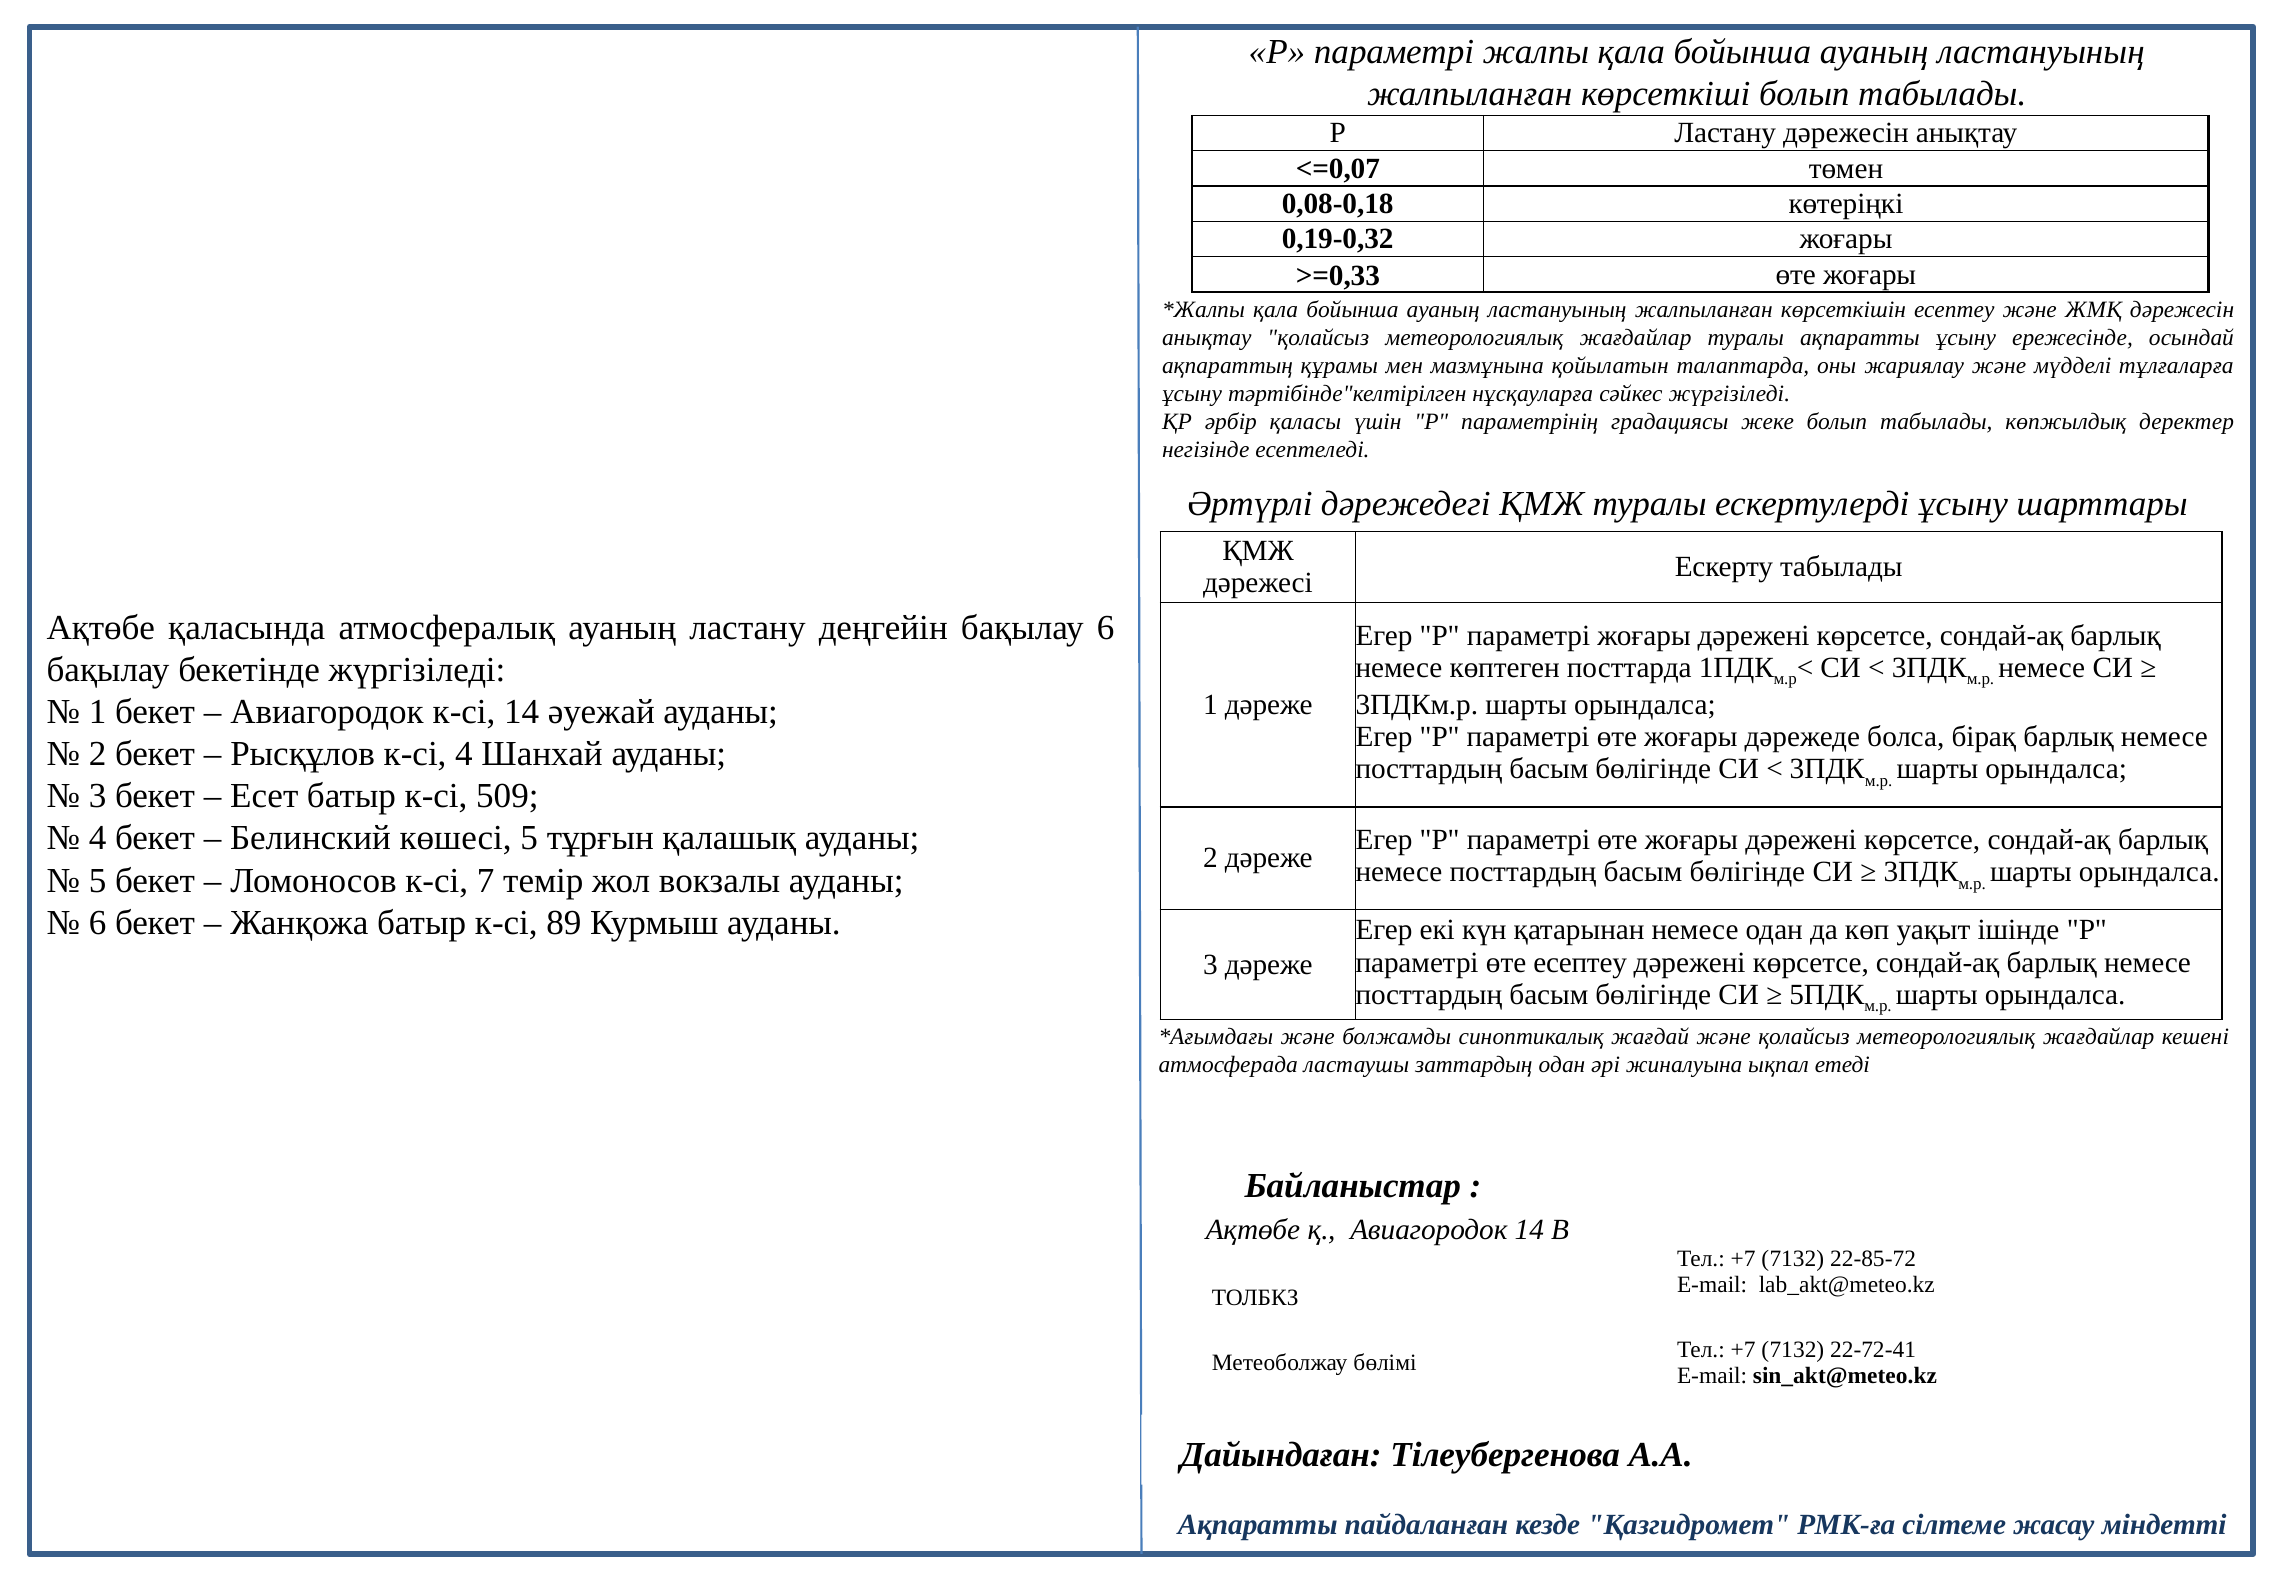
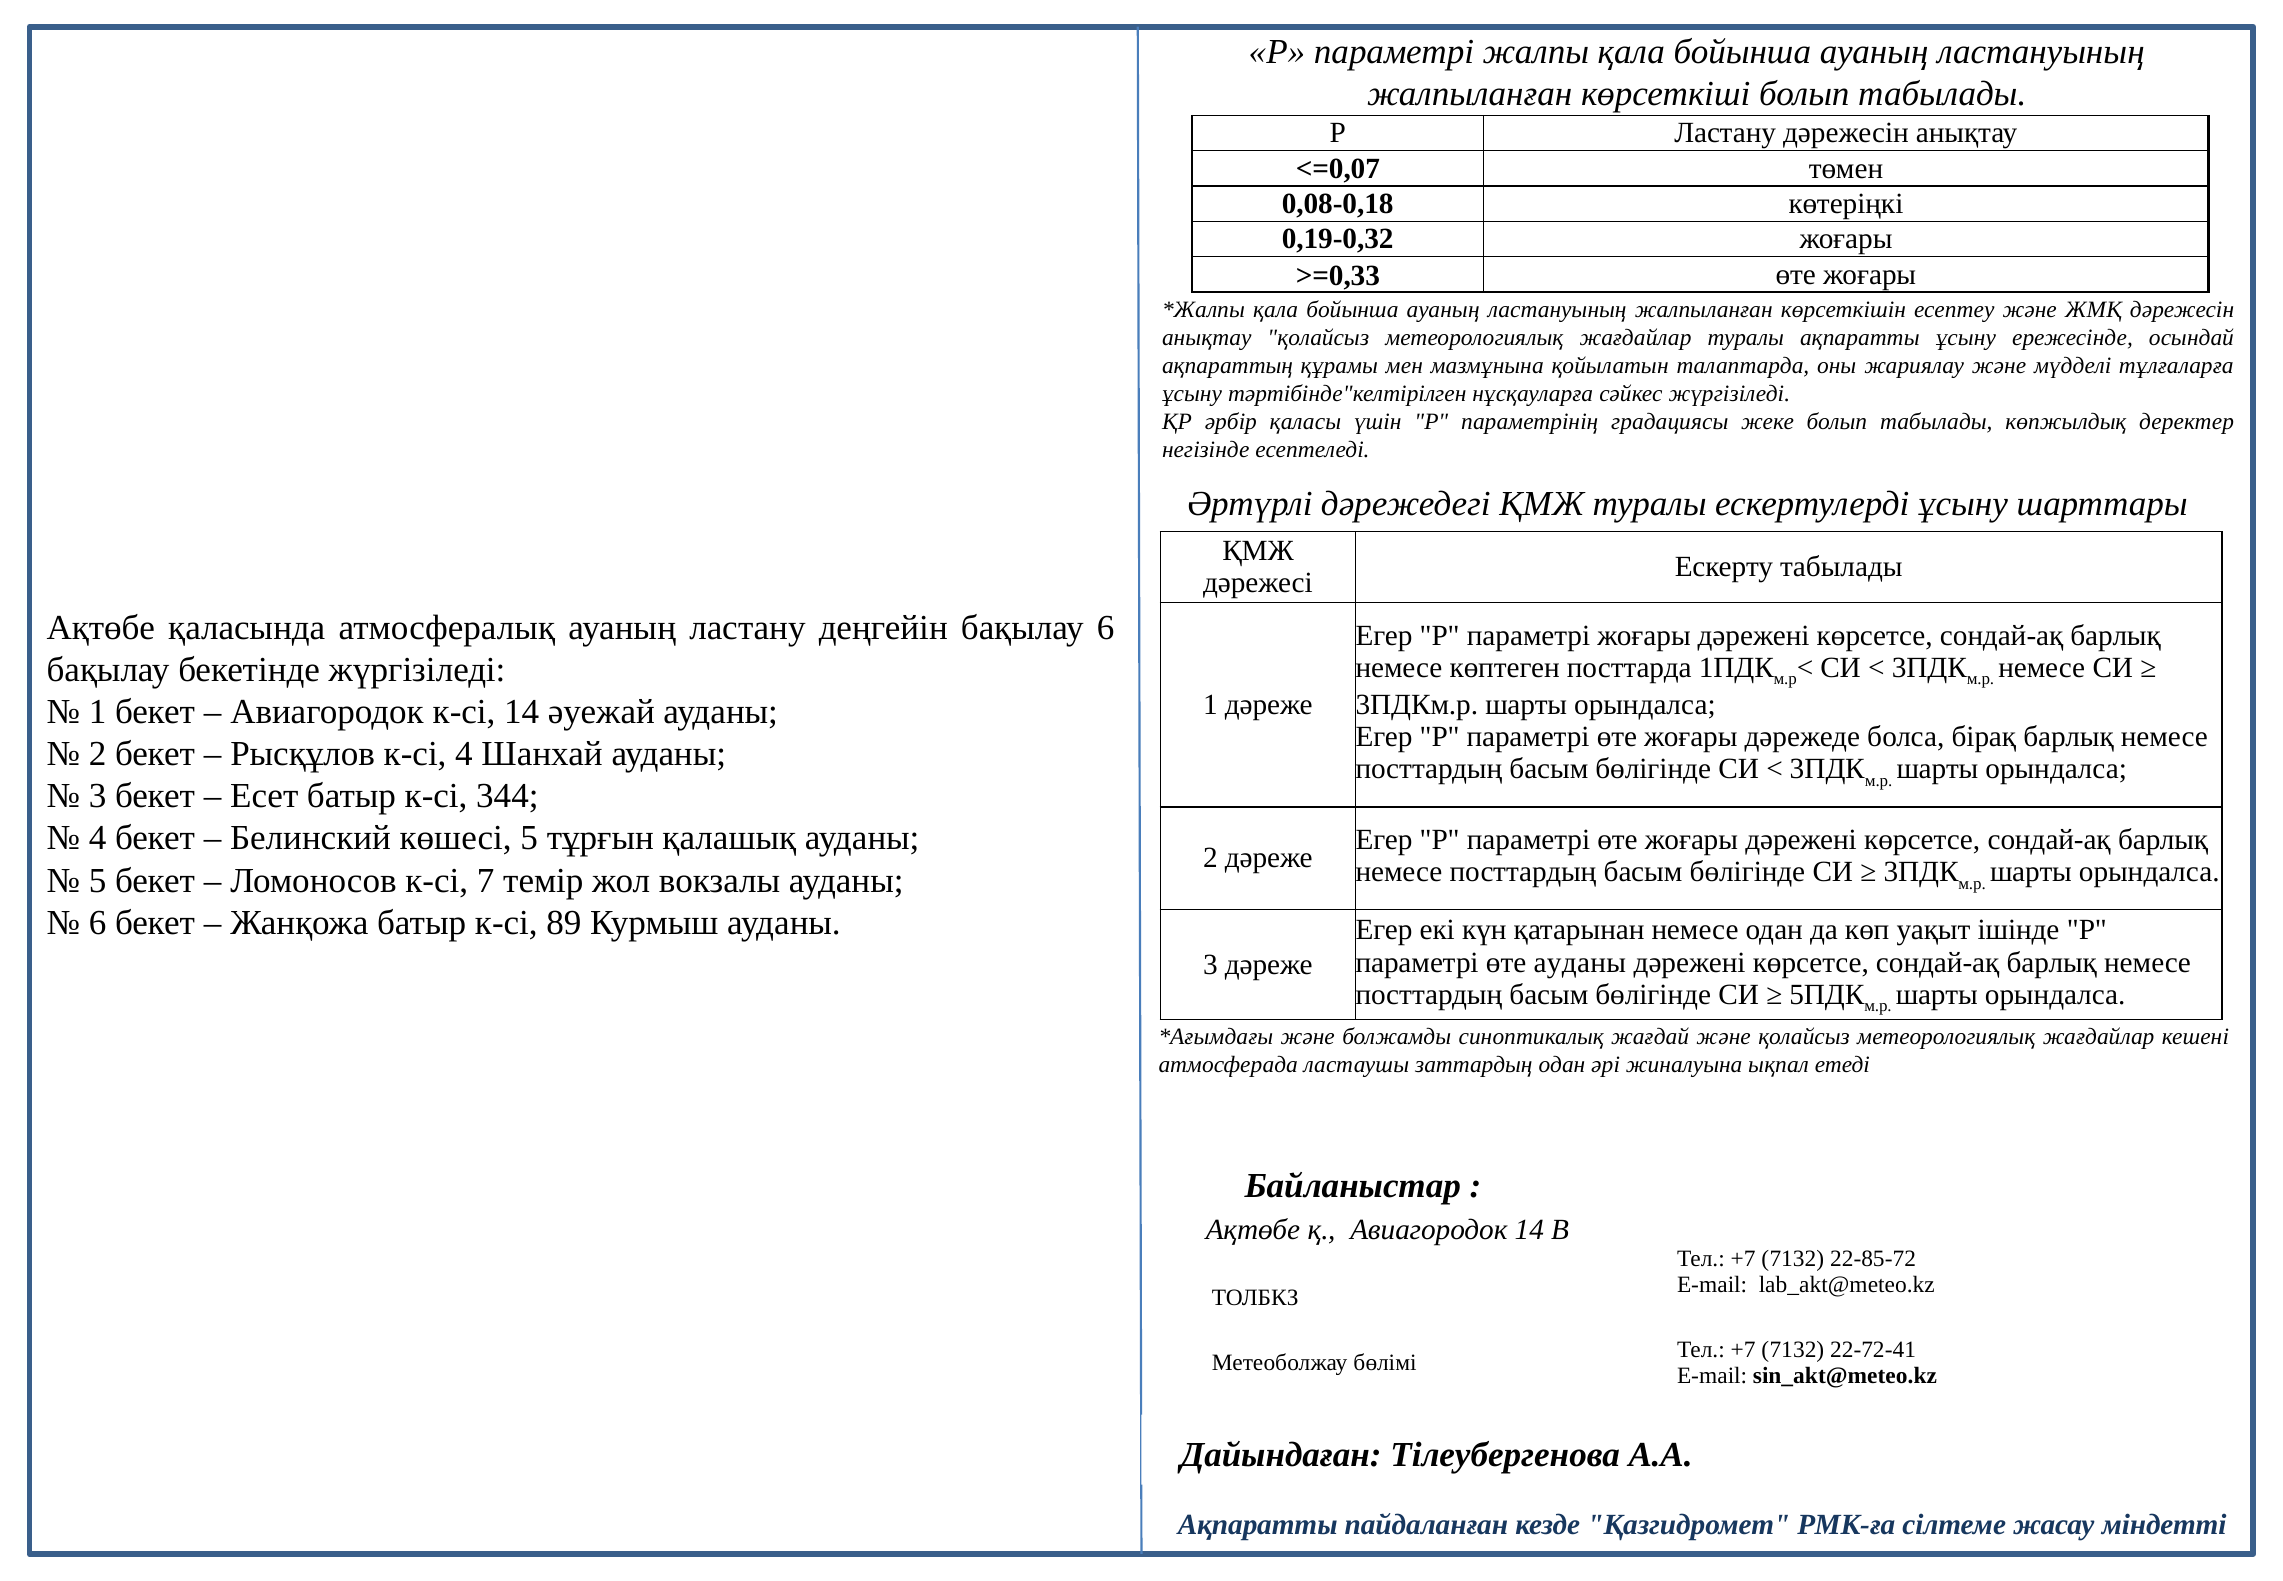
509: 509 -> 344
өте есептеу: есептеу -> ауданы
